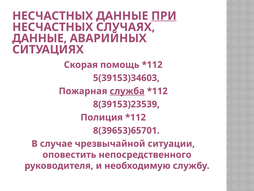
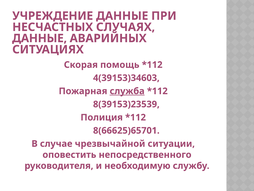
НЕСЧАСТНЫХ at (53, 16): НЕСЧАСТНЫХ -> УЧРЕЖДЕНИЕ
ПРИ underline: present -> none
5(39153)34603: 5(39153)34603 -> 4(39153)34603
8(39653)65701: 8(39653)65701 -> 8(66625)65701
